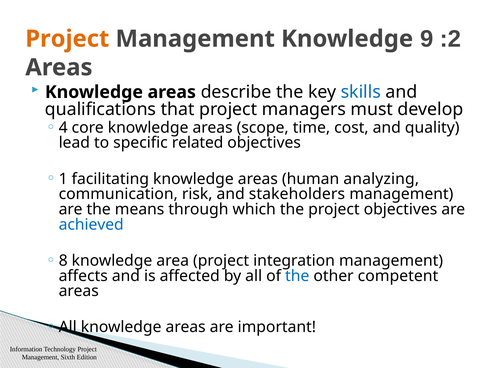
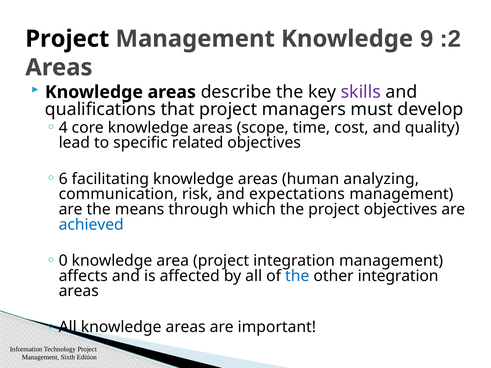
Project at (67, 39) colour: orange -> black
skills colour: blue -> purple
1: 1 -> 6
stakeholders: stakeholders -> expectations
8: 8 -> 0
other competent: competent -> integration
